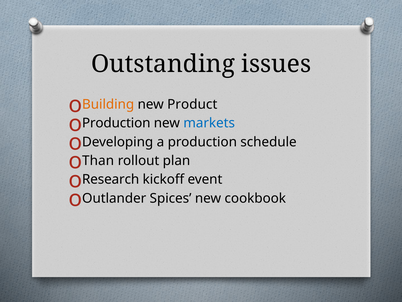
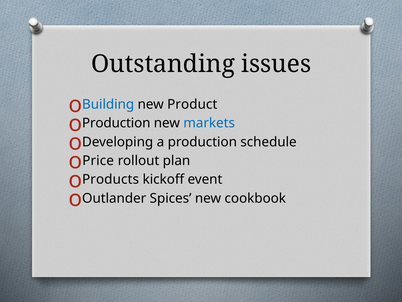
Building colour: orange -> blue
Than: Than -> Price
Research: Research -> Products
